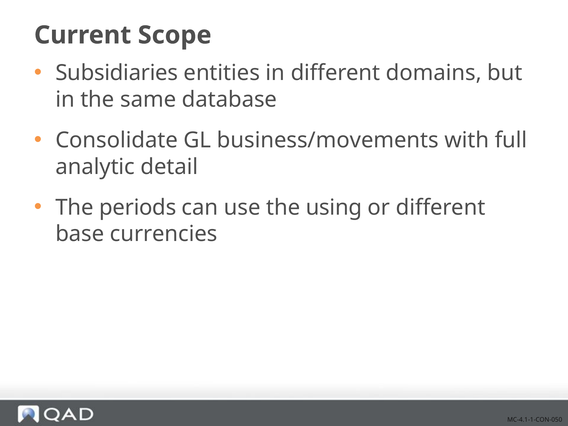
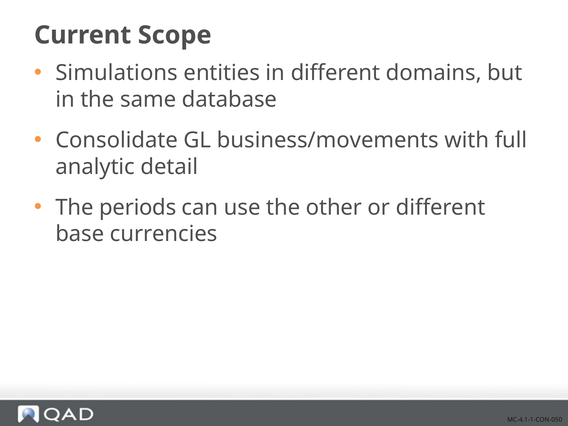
Subsidiaries: Subsidiaries -> Simulations
using: using -> other
